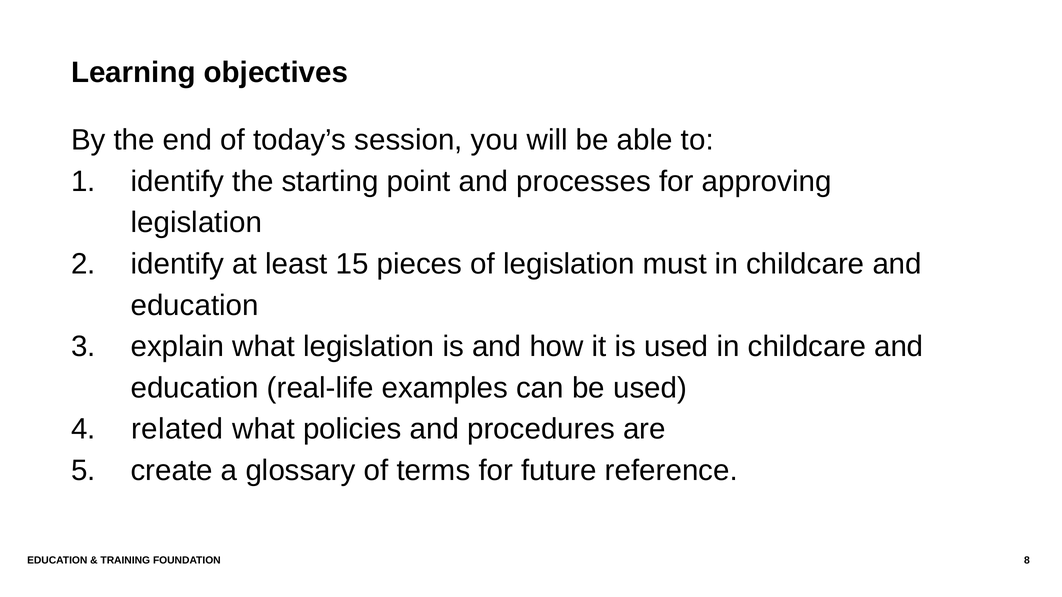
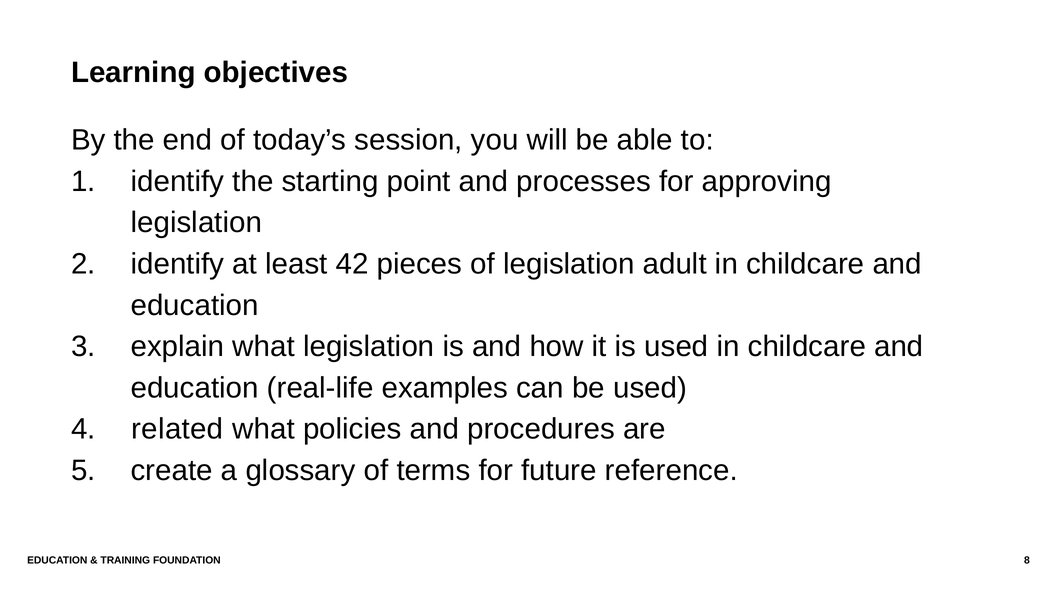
15: 15 -> 42
must: must -> adult
